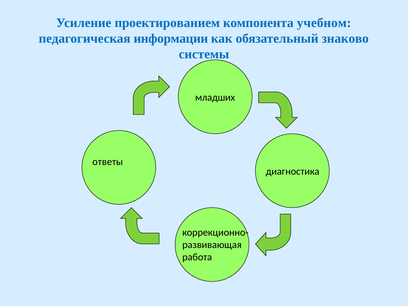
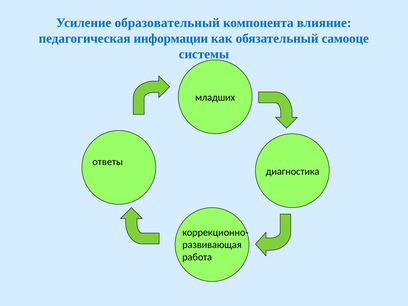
проектированием: проектированием -> образовательный
учебном: учебном -> влияние
знаково: знаково -> самооце
